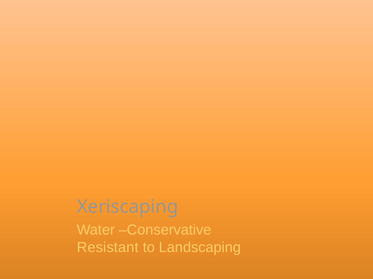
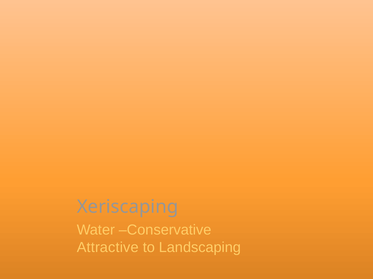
Resistant: Resistant -> Attractive
